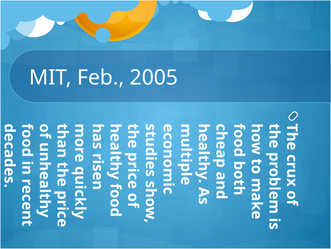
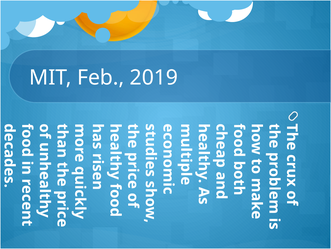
2005: 2005 -> 2019
